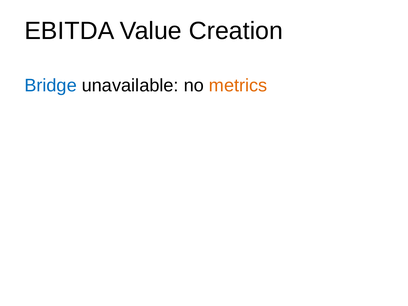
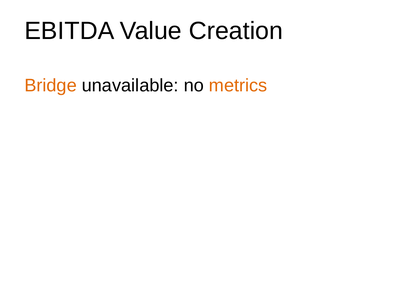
Bridge colour: blue -> orange
